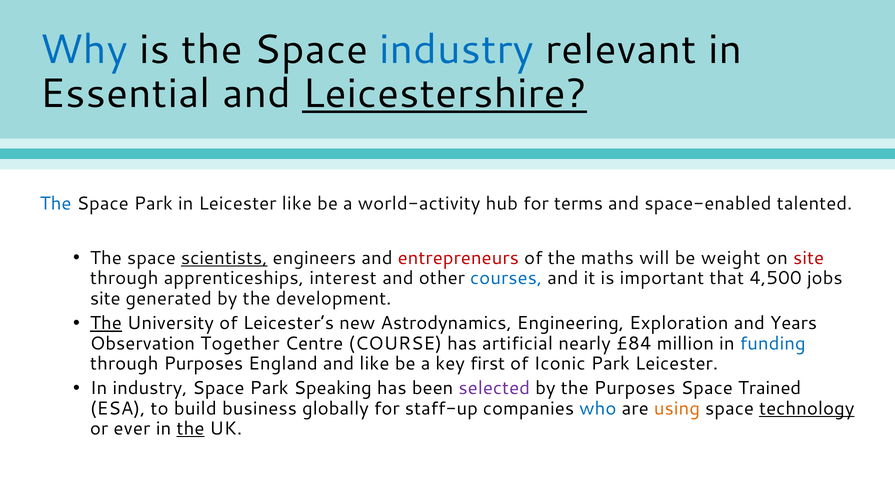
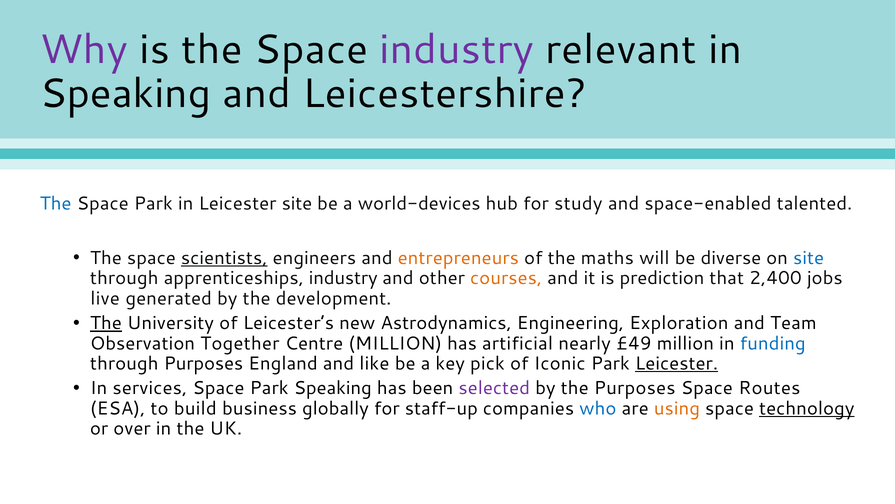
Why colour: blue -> purple
industry at (457, 50) colour: blue -> purple
Essential at (125, 94): Essential -> Speaking
Leicestershire underline: present -> none
Leicester like: like -> site
world-activity: world-activity -> world-devices
terms: terms -> study
entrepreneurs colour: red -> orange
weight: weight -> diverse
site at (809, 258) colour: red -> blue
apprenticeships interest: interest -> industry
courses colour: blue -> orange
important: important -> prediction
4,500: 4,500 -> 2,400
site at (105, 298): site -> live
Years: Years -> Team
Centre COURSE: COURSE -> MILLION
£84: £84 -> £49
first: first -> pick
Leicester at (677, 363) underline: none -> present
In industry: industry -> services
Trained: Trained -> Routes
ever: ever -> over
the at (190, 428) underline: present -> none
